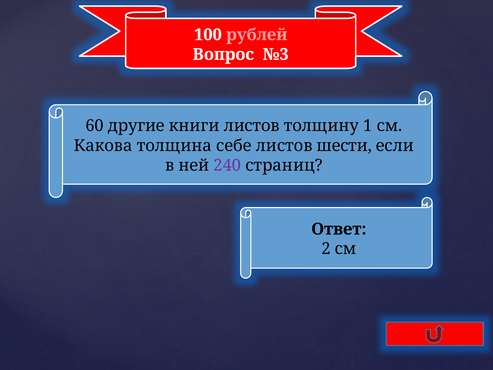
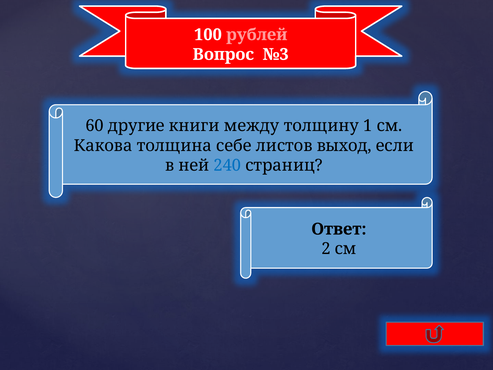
книги листов: листов -> между
шести: шести -> выход
240 colour: purple -> blue
